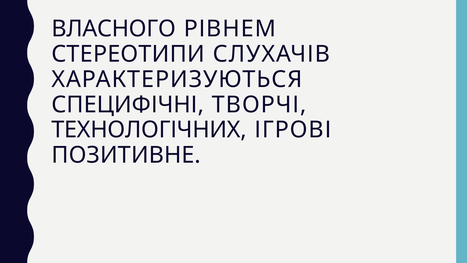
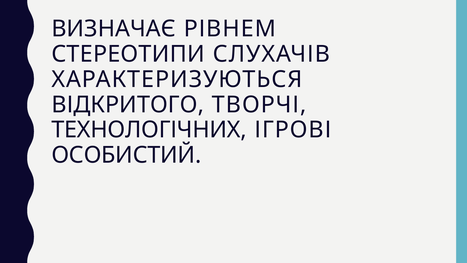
ВЛАСНОГО: ВЛАСНОГО -> ВИЗНАЧАЄ
СПЕЦИФІЧНІ: СПЕЦИФІЧНІ -> ВІДКРИТОГО
ПОЗИТИВНЕ: ПОЗИТИВНЕ -> ОСОБИСТИЙ
